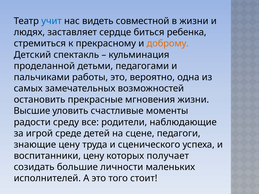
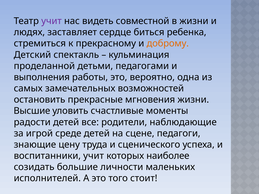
учит at (52, 21) colour: blue -> purple
пальчиками: пальчиками -> выполнения
радости среду: среду -> детей
воспитанники цену: цену -> учит
получает: получает -> наиболее
